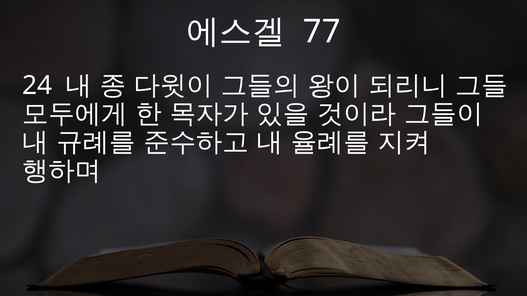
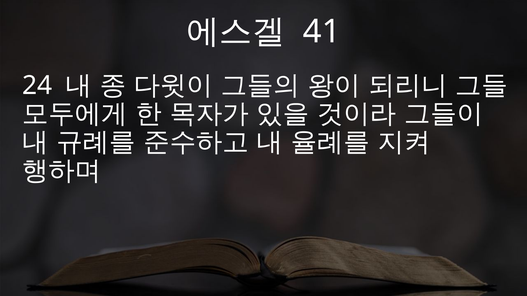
77: 77 -> 41
